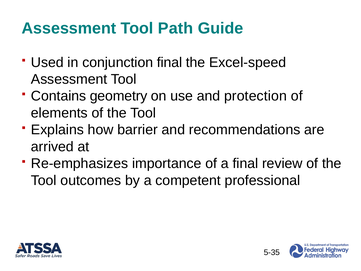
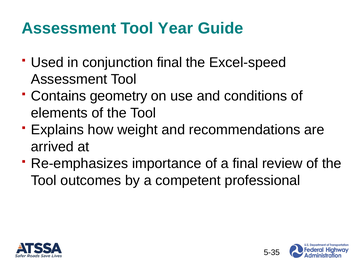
Path: Path -> Year
protection: protection -> conditions
barrier: barrier -> weight
